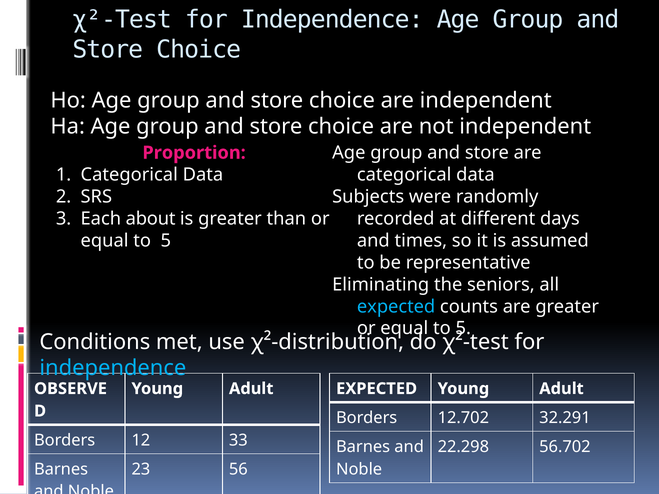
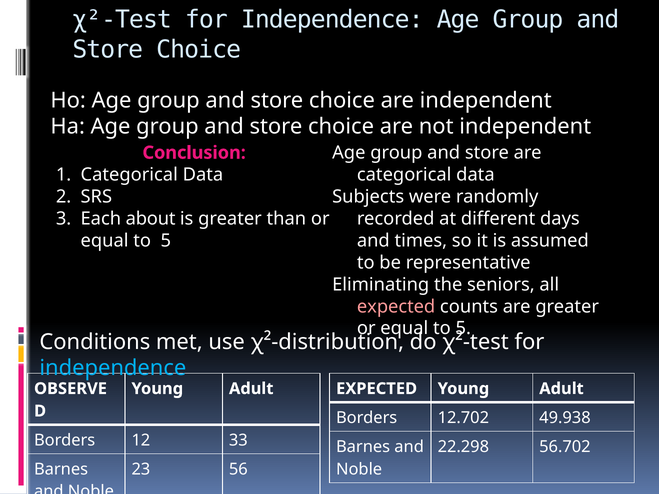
Proportion: Proportion -> Conclusion
expected at (396, 307) colour: light blue -> pink
32.291: 32.291 -> 49.938
